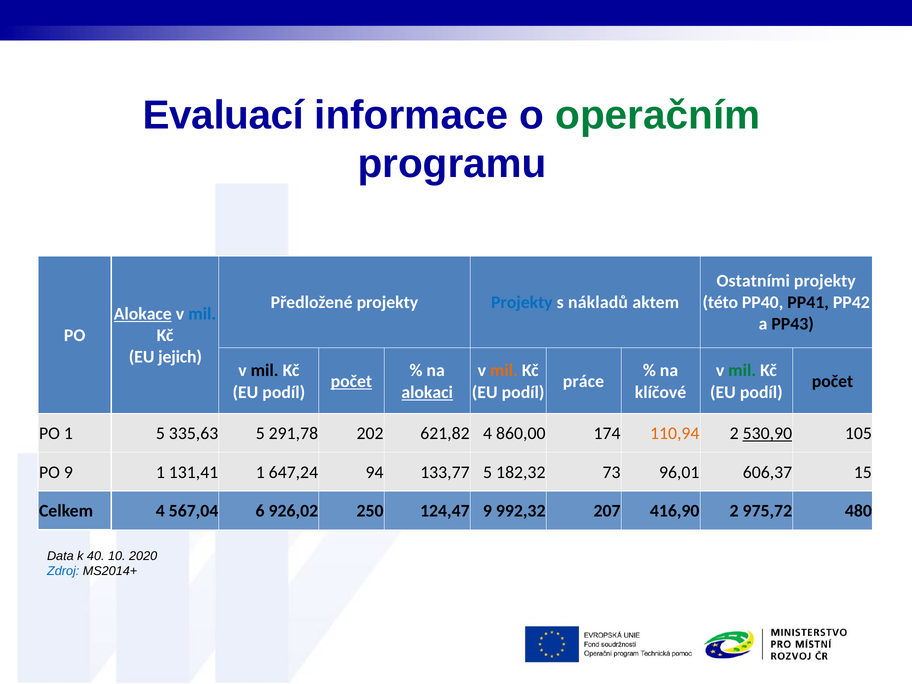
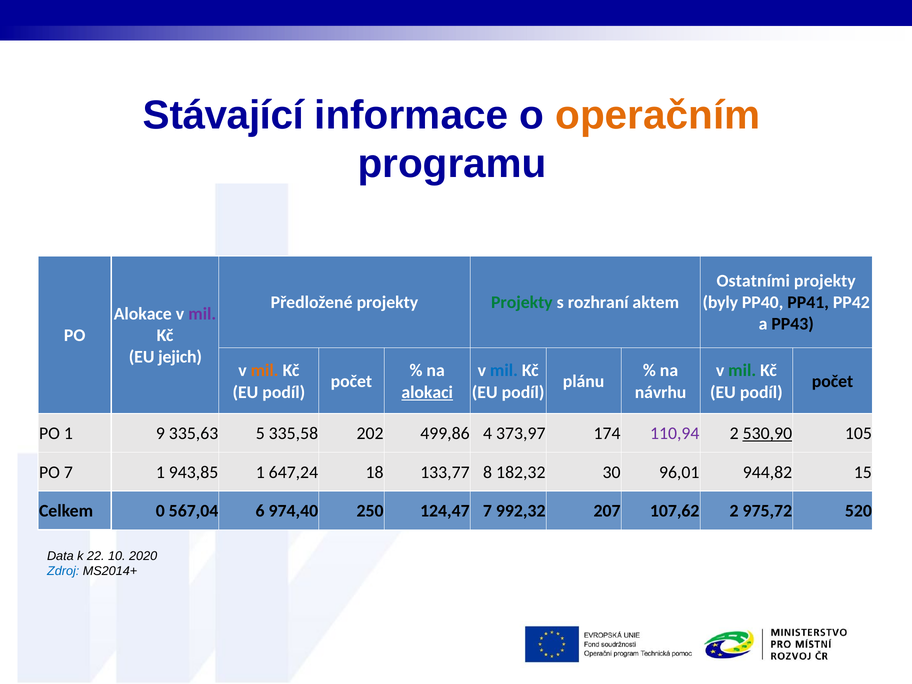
Evaluací: Evaluací -> Stávající
operačním colour: green -> orange
Projekty at (522, 303) colour: blue -> green
nákladů: nákladů -> rozhraní
této: této -> byly
Alokace underline: present -> none
mil at (202, 314) colour: blue -> purple
mil at (265, 371) colour: black -> orange
mil at (504, 371) colour: orange -> blue
počet at (351, 381) underline: present -> none
práce: práce -> plánu
klíčové: klíčové -> návrhu
1 5: 5 -> 9
291,78: 291,78 -> 335,58
621,82: 621,82 -> 499,86
860,00: 860,00 -> 373,97
110,94 colour: orange -> purple
PO 9: 9 -> 7
131,41: 131,41 -> 943,85
94: 94 -> 18
133,77 5: 5 -> 8
73: 73 -> 30
606,37: 606,37 -> 944,82
Celkem 4: 4 -> 0
926,02: 926,02 -> 974,40
124,47 9: 9 -> 7
416,90: 416,90 -> 107,62
480: 480 -> 520
40: 40 -> 22
